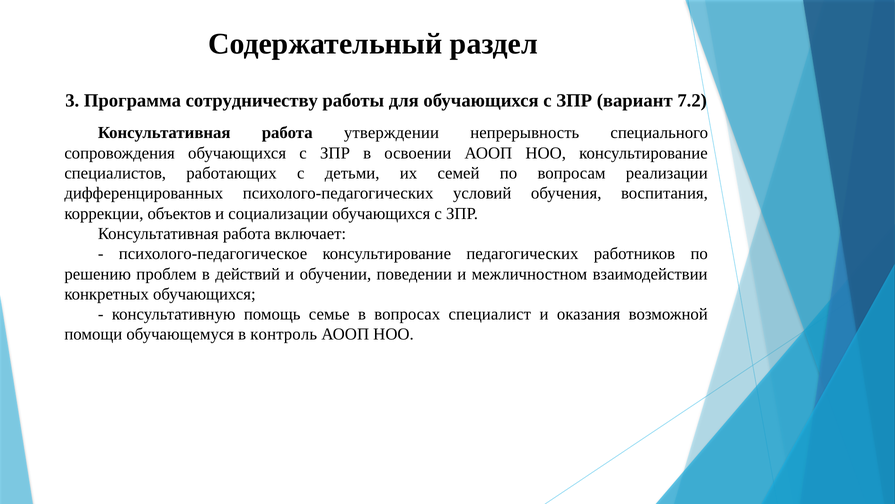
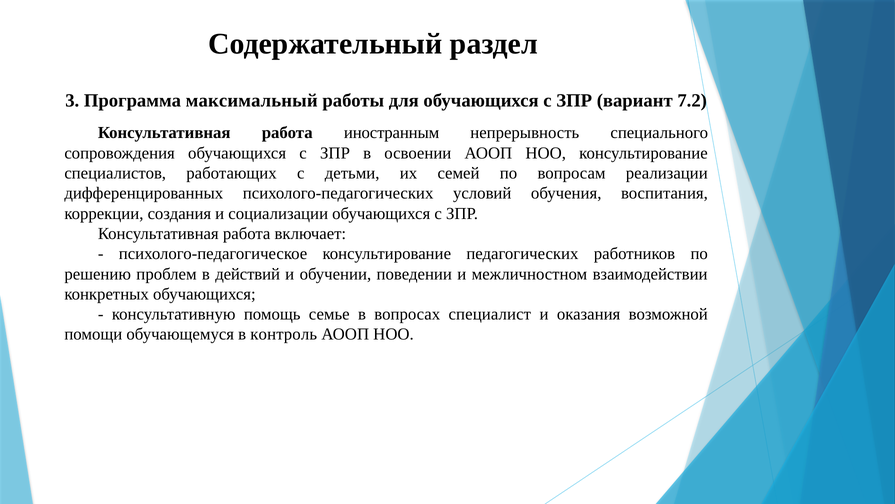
сотрудничеству: сотрудничеству -> максимальный
утверждении: утверждении -> иностранным
объектов: объектов -> создания
